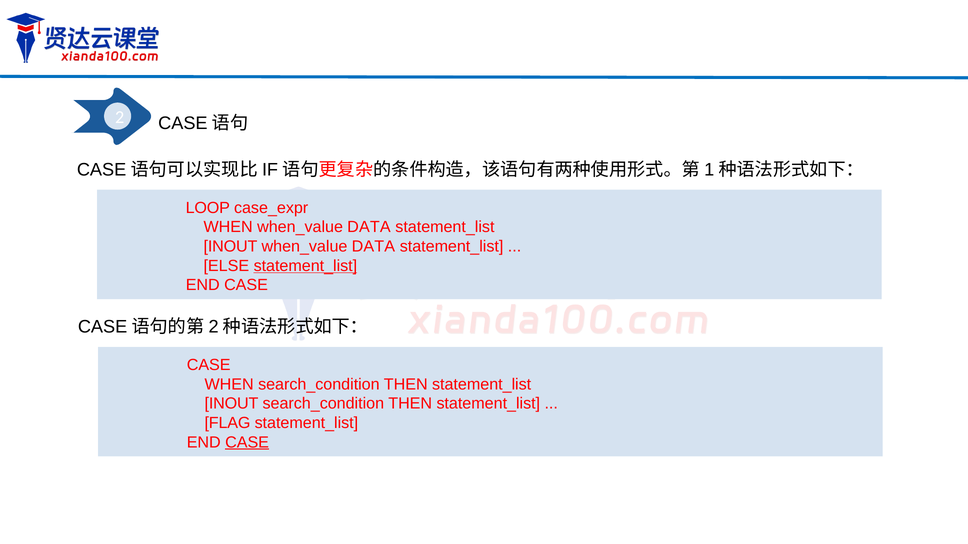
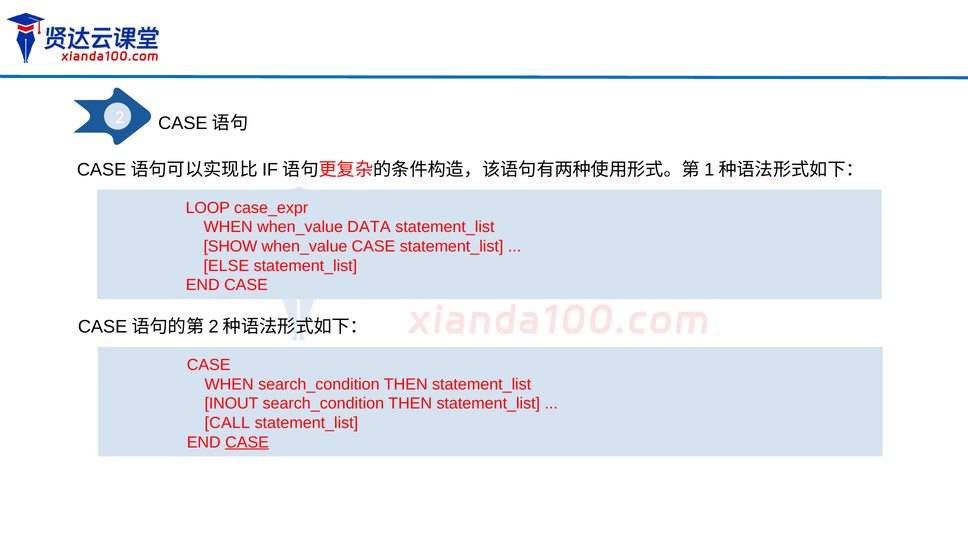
INOUT at (230, 247): INOUT -> SHOW
DATA at (373, 247): DATA -> CASE
statement_list at (305, 266) underline: present -> none
FLAG: FLAG -> CALL
